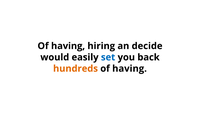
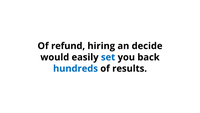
having at (68, 46): having -> refund
hundreds colour: orange -> blue
having at (130, 68): having -> results
